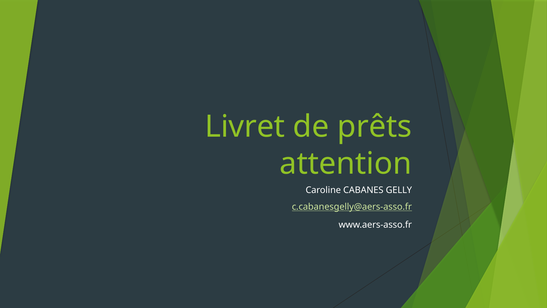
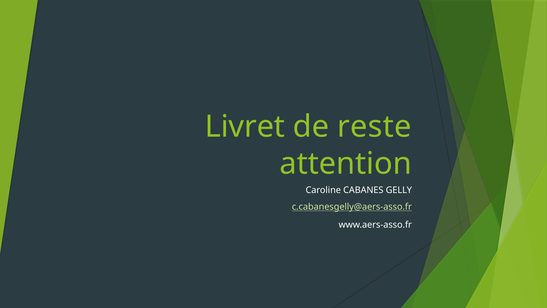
prêts: prêts -> reste
